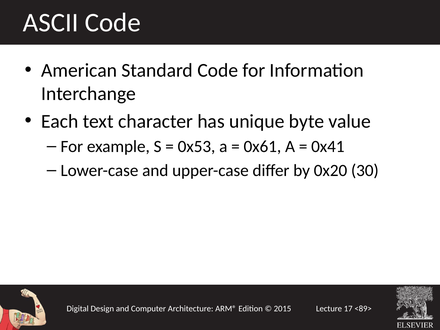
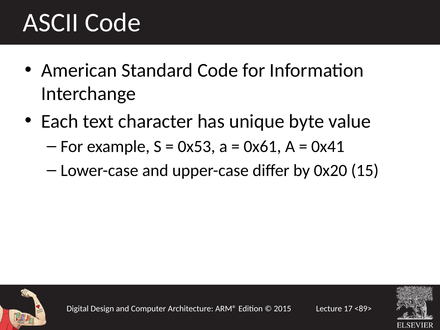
30: 30 -> 15
